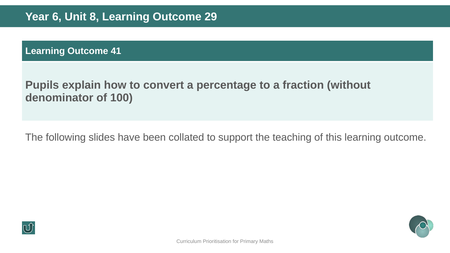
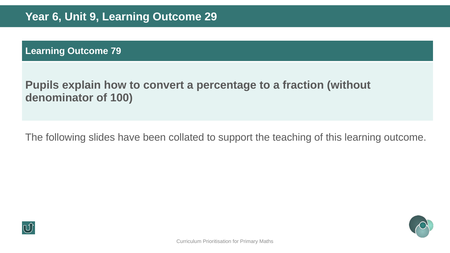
8: 8 -> 9
41: 41 -> 79
